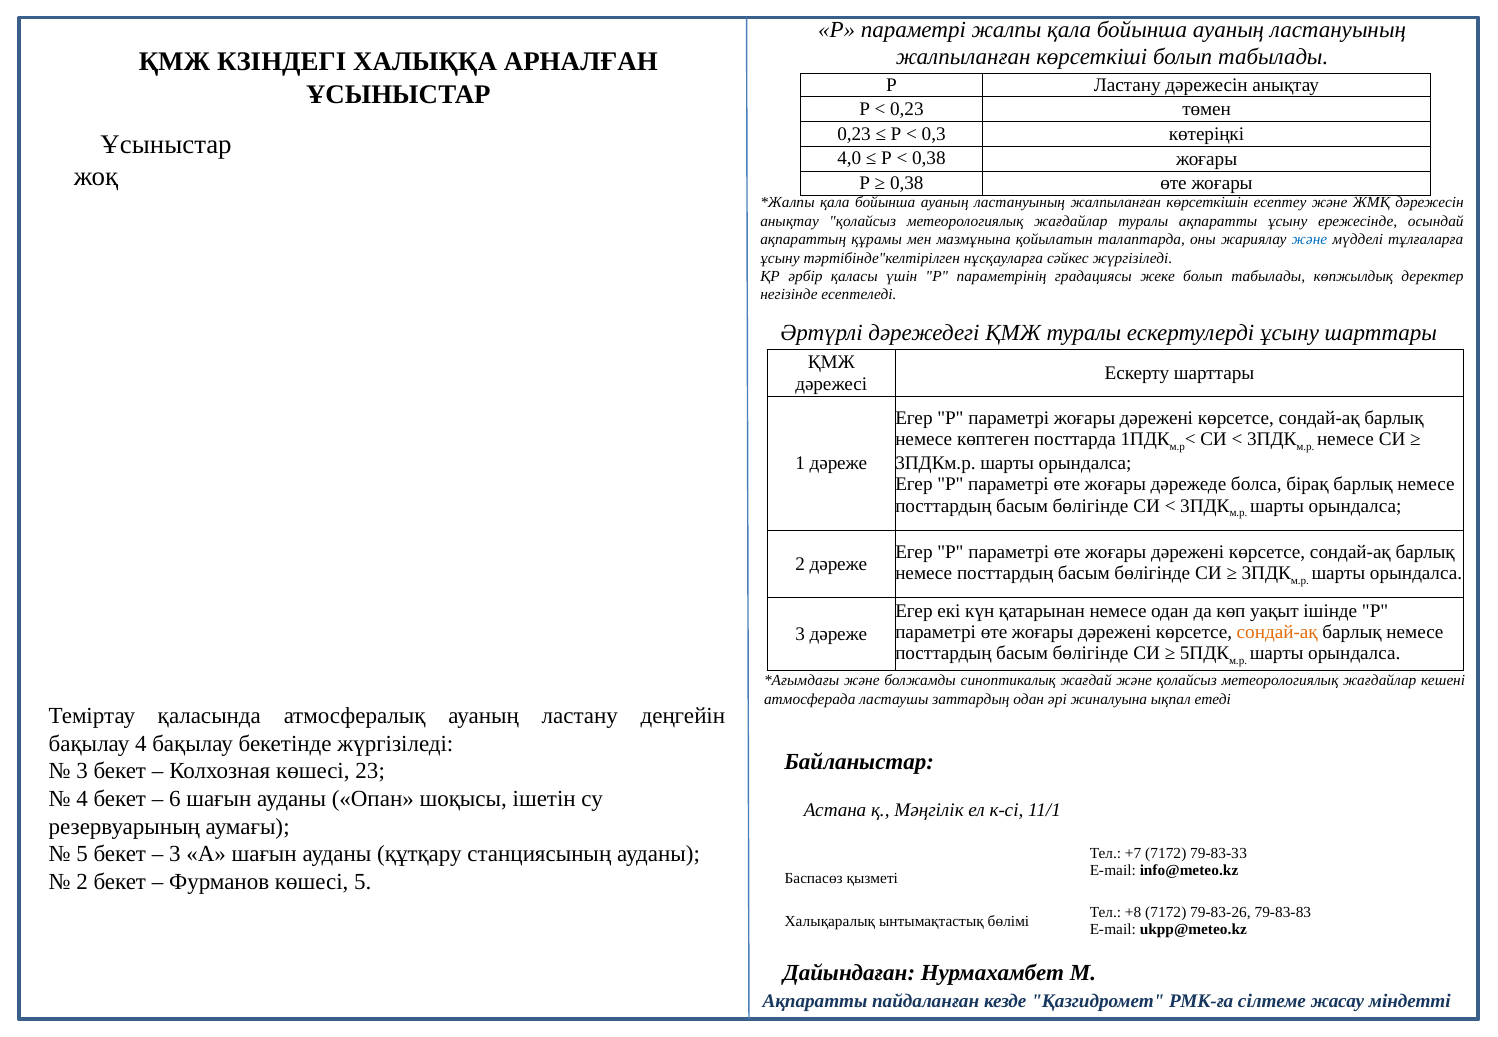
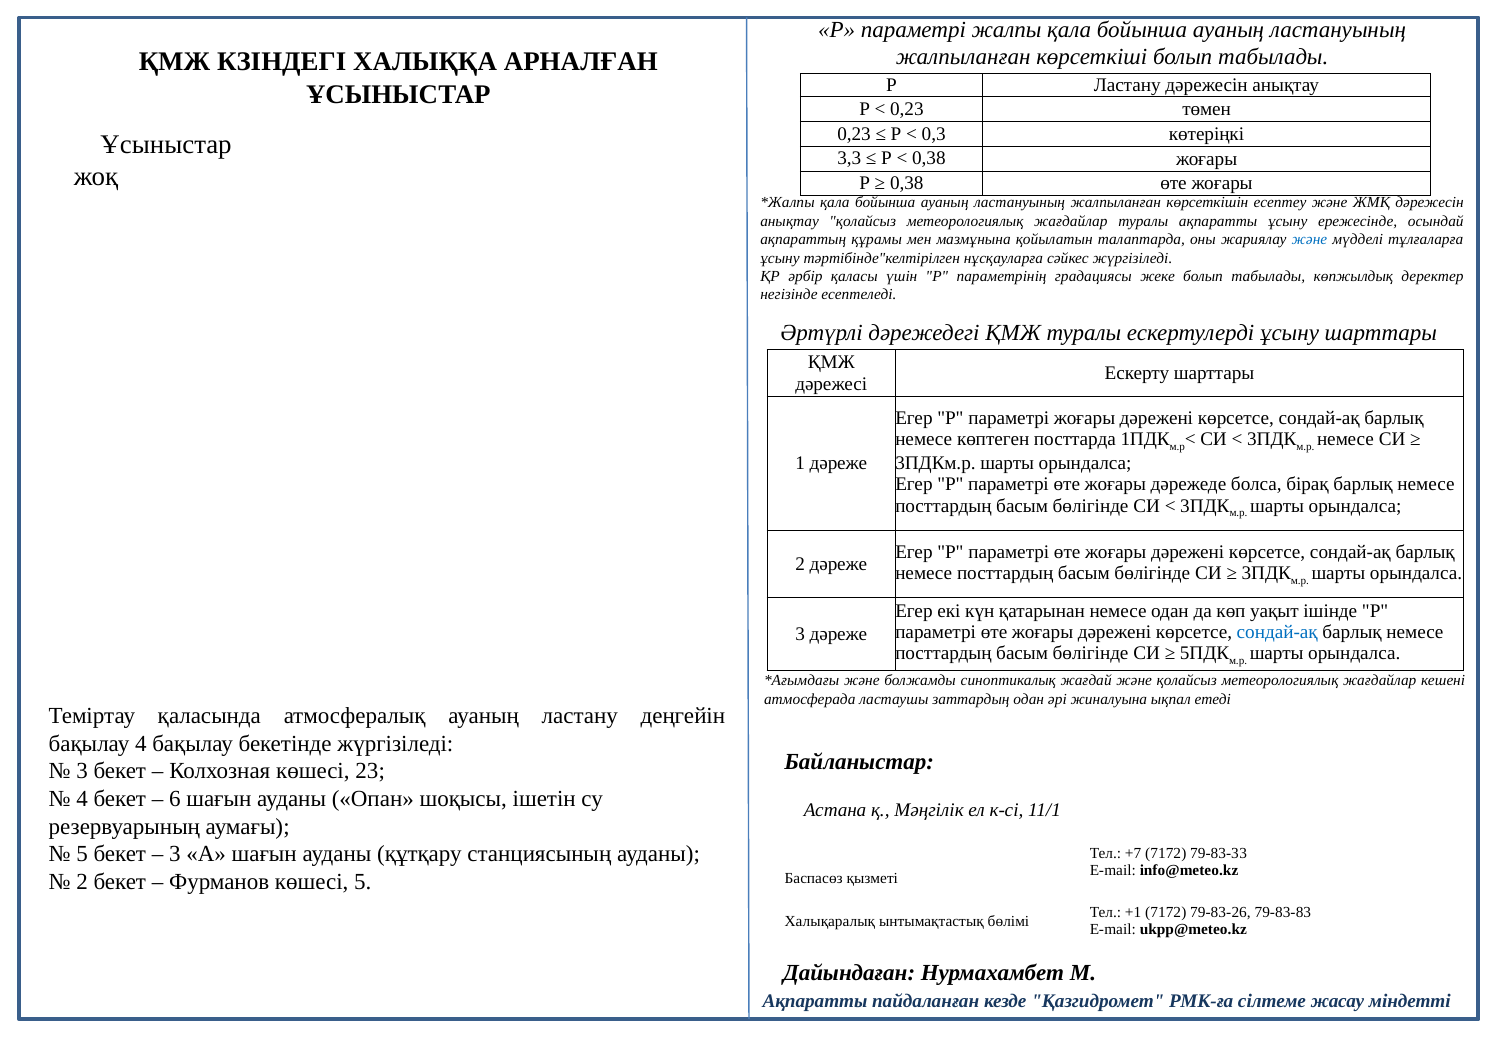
4,0: 4,0 -> 3,3
сондай-ақ at (1277, 632) colour: orange -> blue
+8: +8 -> +1
